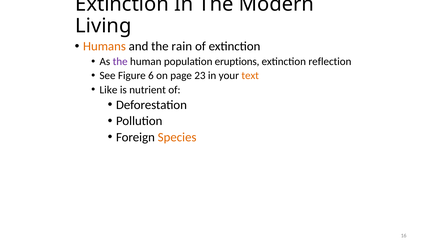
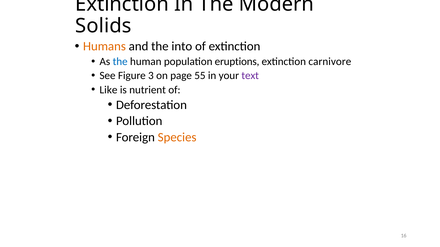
Living: Living -> Solids
rain: rain -> into
the at (120, 62) colour: purple -> blue
reflection: reflection -> carnivore
6: 6 -> 3
23: 23 -> 55
text colour: orange -> purple
